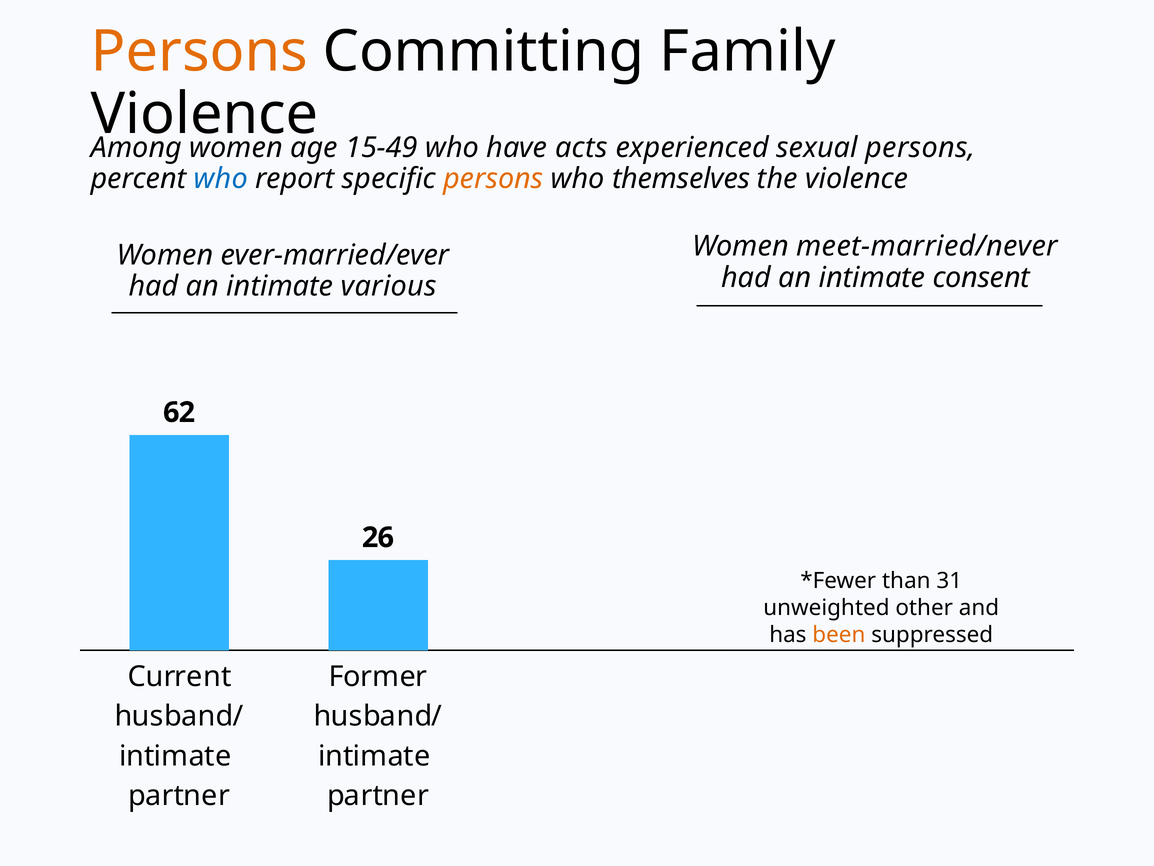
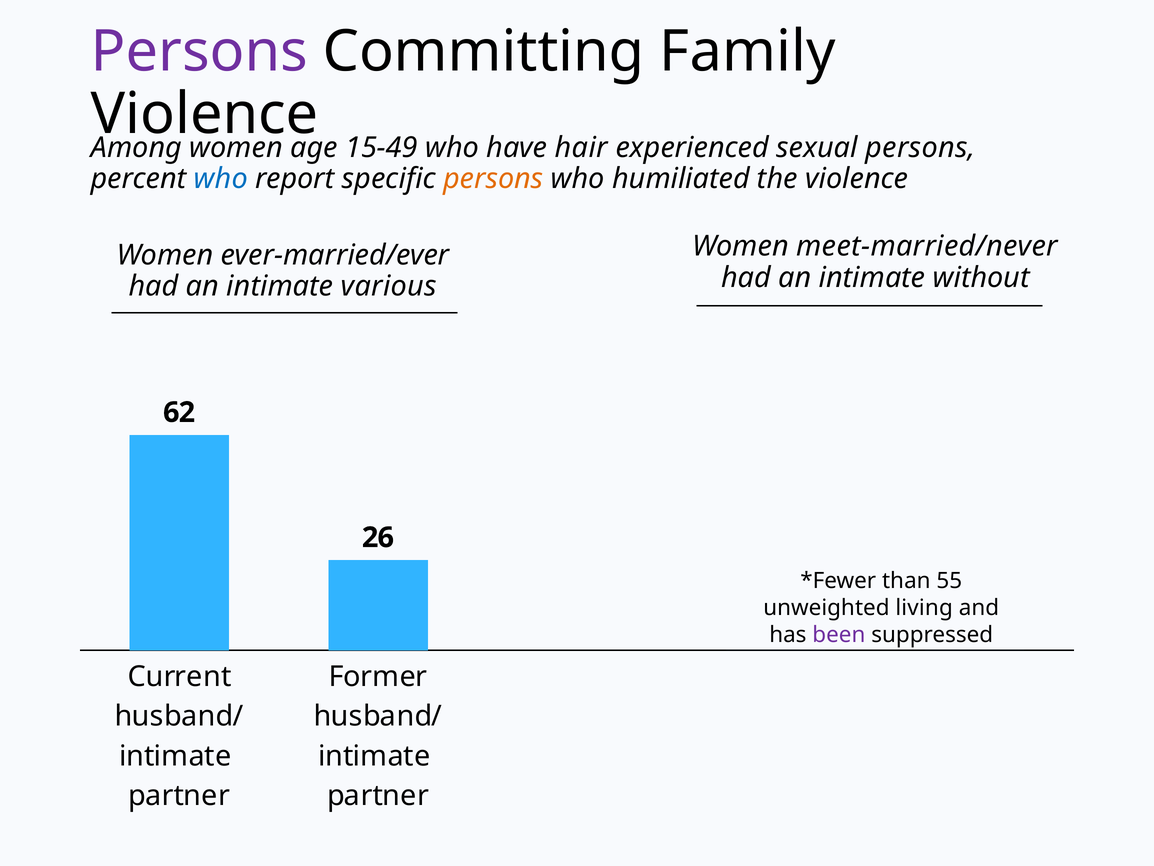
Persons at (199, 52) colour: orange -> purple
acts: acts -> hair
themselves: themselves -> humiliated
consent: consent -> without
31: 31 -> 55
other: other -> living
been colour: orange -> purple
